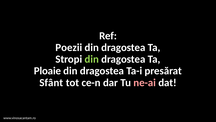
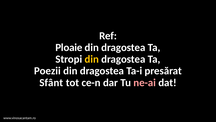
Poezii: Poezii -> Ploaie
din at (92, 59) colour: light green -> yellow
Ploaie: Ploaie -> Poezii
